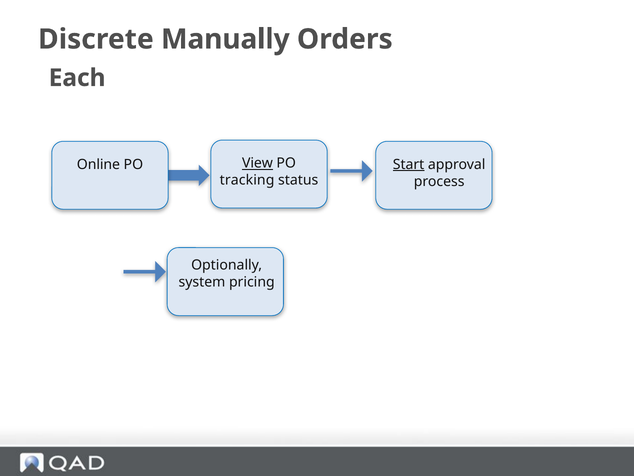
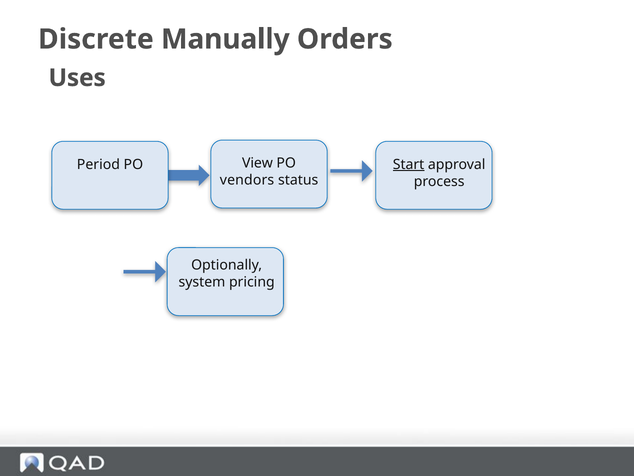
Each: Each -> Uses
View underline: present -> none
Online: Online -> Period
tracking: tracking -> vendors
